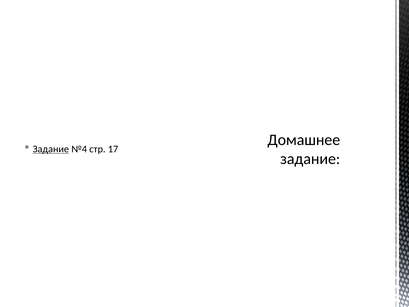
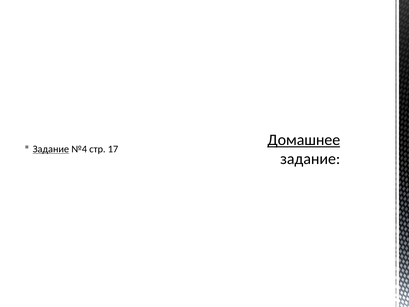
Домашнее underline: none -> present
